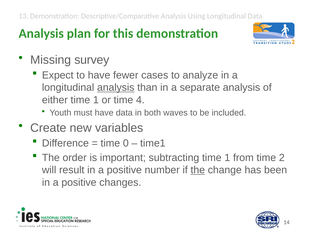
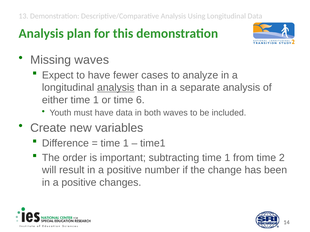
Missing survey: survey -> waves
4: 4 -> 6
0 at (126, 144): 0 -> 1
the at (198, 170) underline: present -> none
